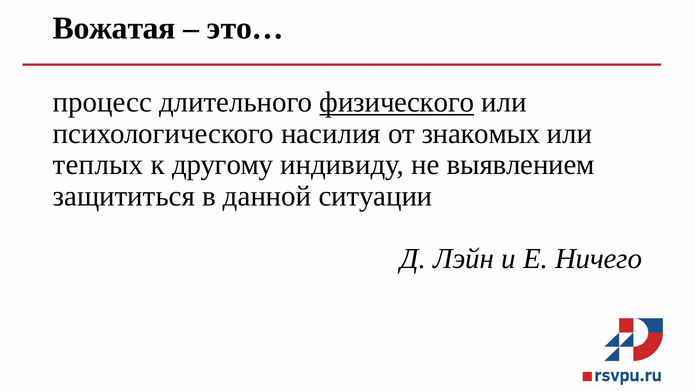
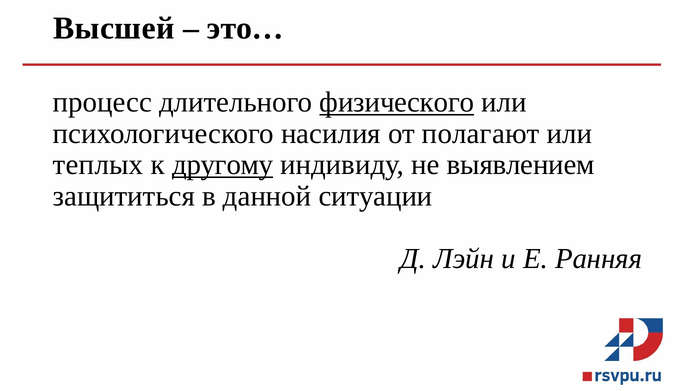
Вожатая: Вожатая -> Высшей
знакомых: знакомых -> полагают
другому underline: none -> present
Ничего: Ничего -> Ранняя
